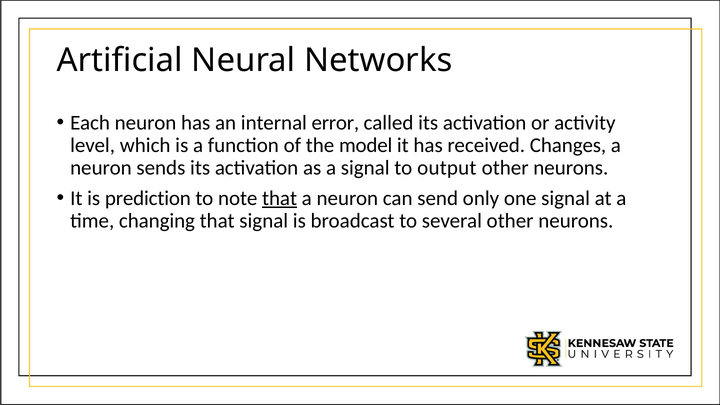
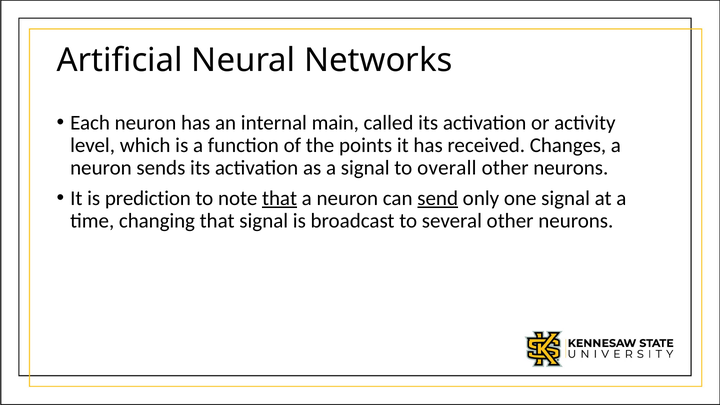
error: error -> main
model: model -> points
output: output -> overall
send underline: none -> present
